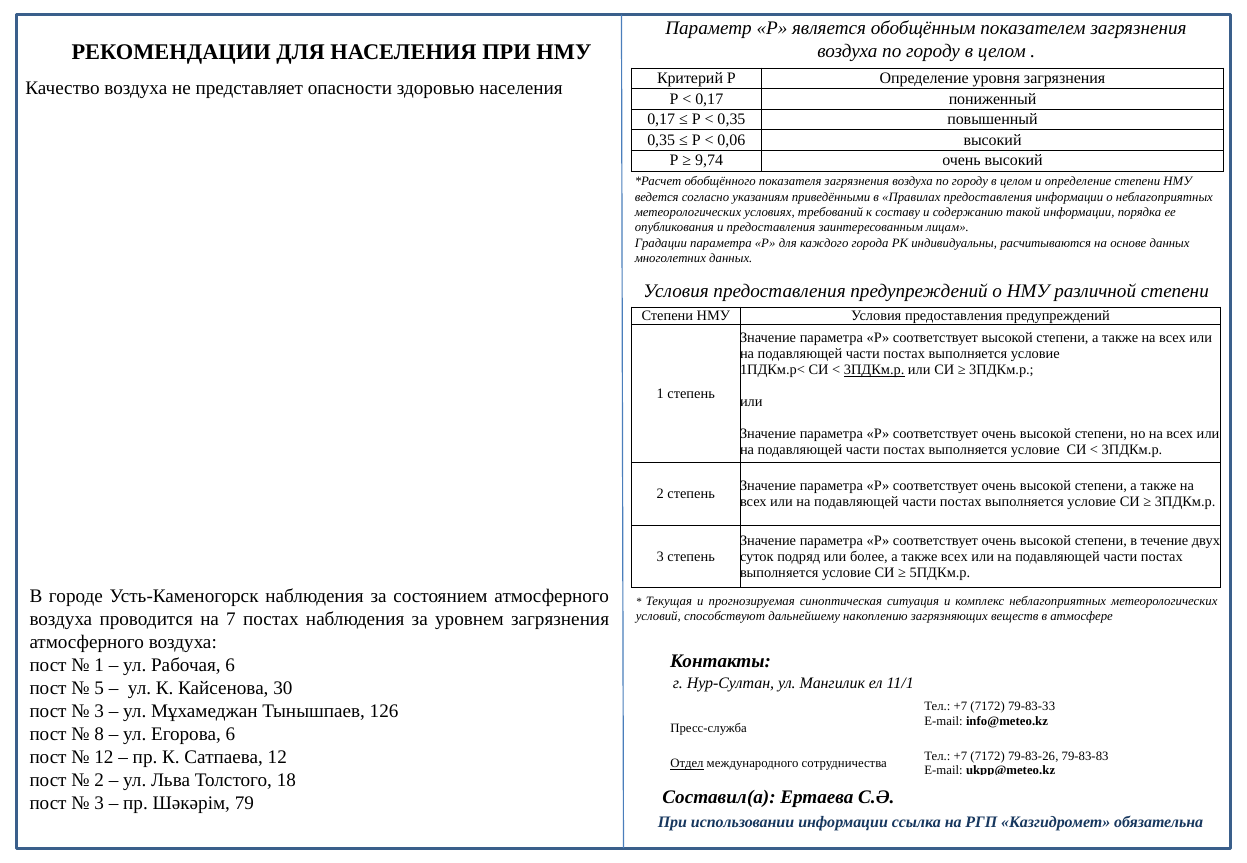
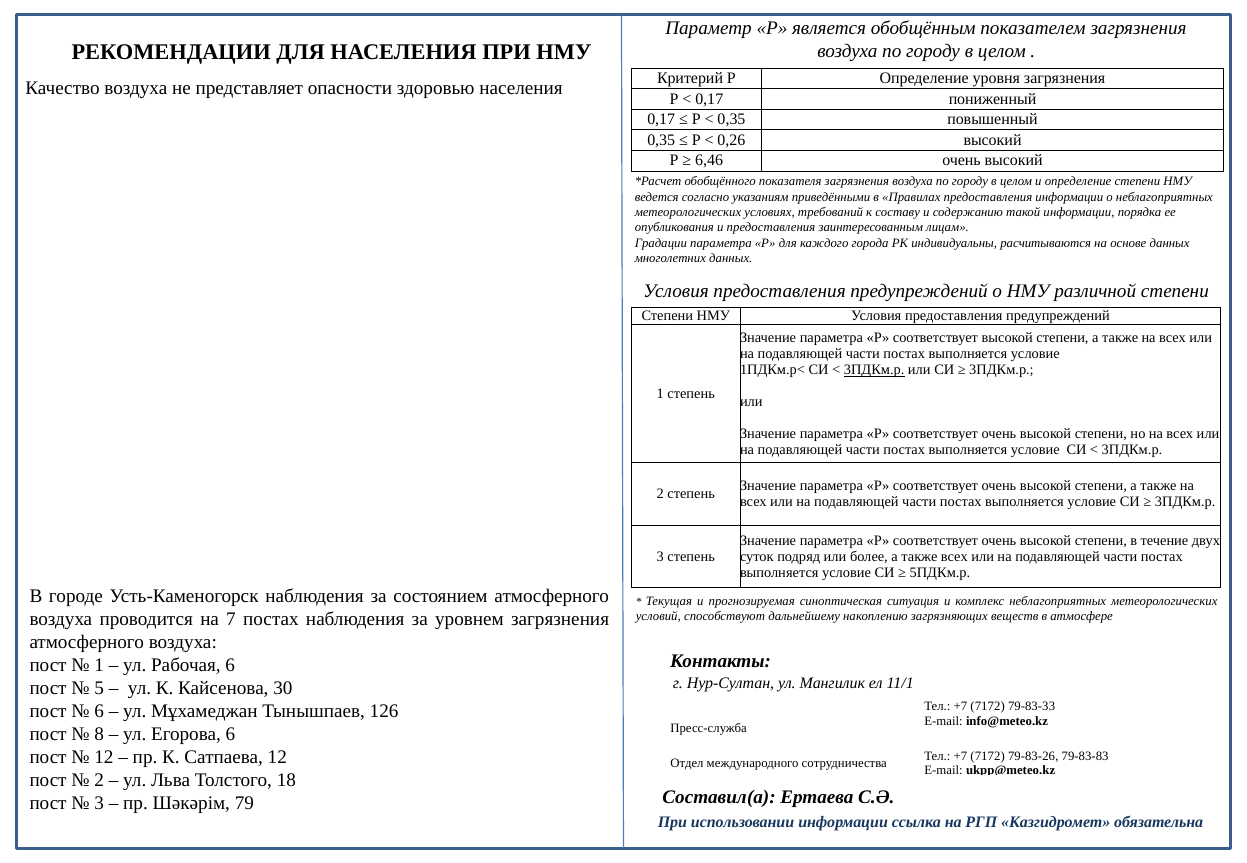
0,06: 0,06 -> 0,26
9,74: 9,74 -> 6,46
3 at (99, 711): 3 -> 6
Отдел underline: present -> none
